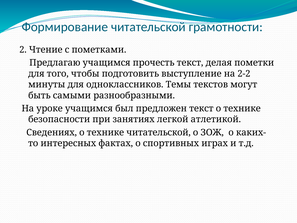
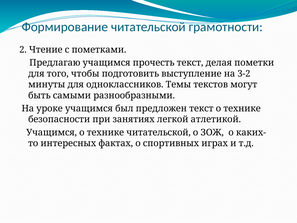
2-2: 2-2 -> 3-2
Сведениях at (52, 132): Сведениях -> Учащимся
